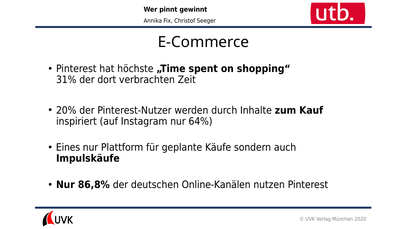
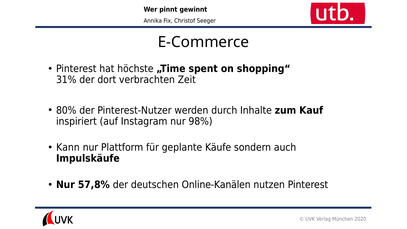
20%: 20% -> 80%
64%: 64% -> 98%
Eines: Eines -> Kann
86,8%: 86,8% -> 57,8%
